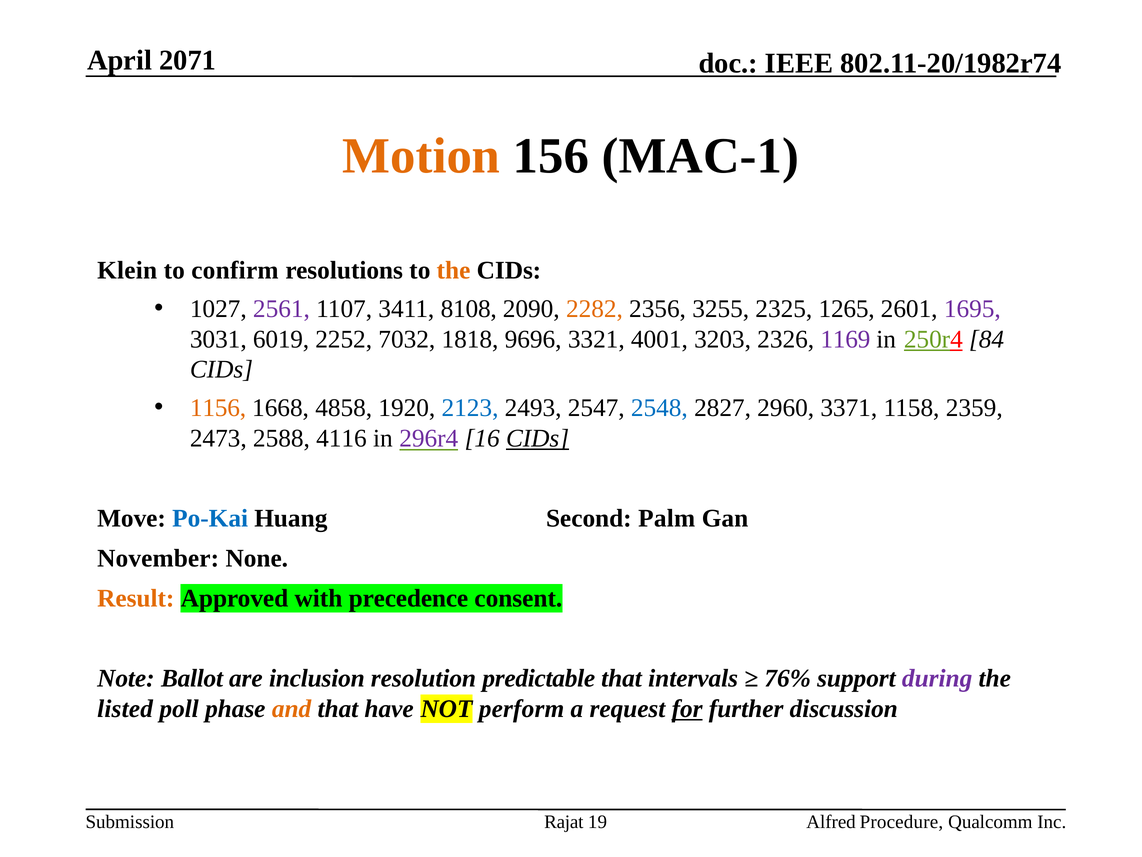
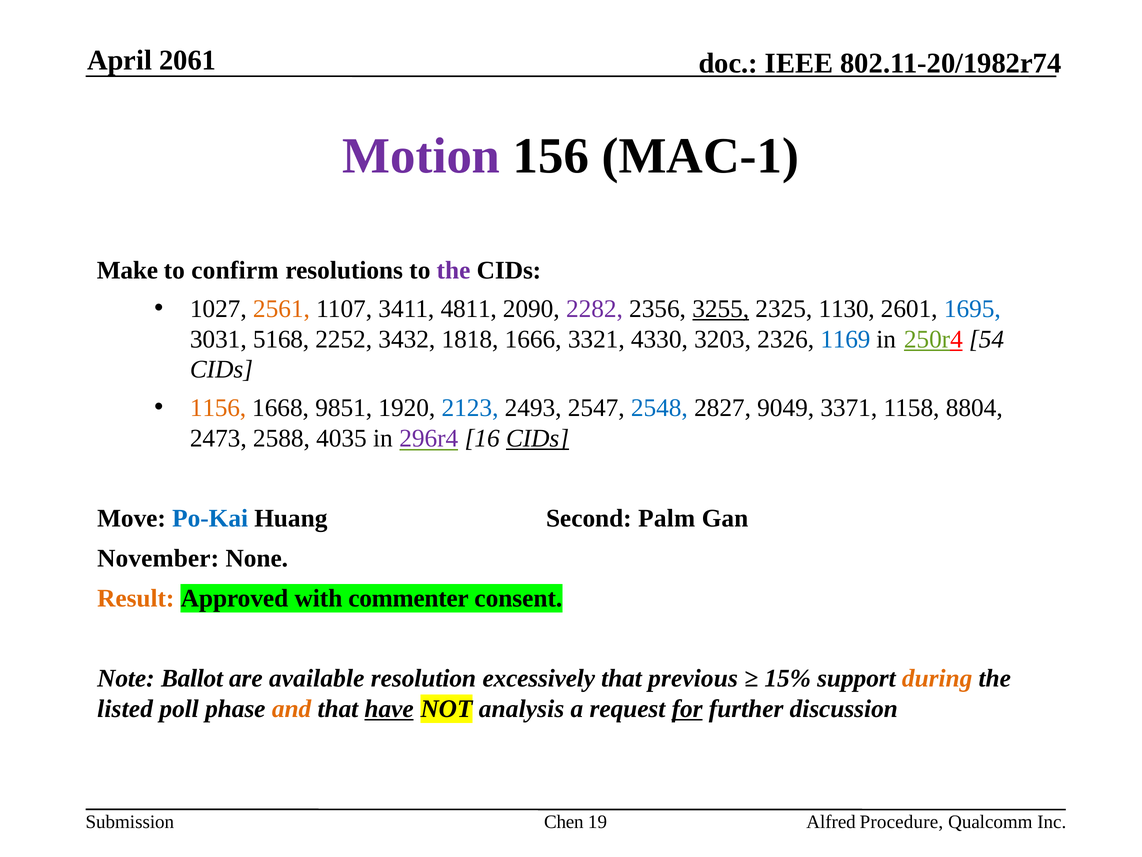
2071: 2071 -> 2061
Motion colour: orange -> purple
Klein: Klein -> Make
the at (453, 270) colour: orange -> purple
2561 colour: purple -> orange
8108: 8108 -> 4811
2282 colour: orange -> purple
3255 underline: none -> present
1265: 1265 -> 1130
1695 colour: purple -> blue
6019: 6019 -> 5168
7032: 7032 -> 3432
9696: 9696 -> 1666
4001: 4001 -> 4330
1169 colour: purple -> blue
84: 84 -> 54
4858: 4858 -> 9851
2960: 2960 -> 9049
2359: 2359 -> 8804
4116: 4116 -> 4035
precedence: precedence -> commenter
inclusion: inclusion -> available
predictable: predictable -> excessively
intervals: intervals -> previous
76%: 76% -> 15%
during colour: purple -> orange
have underline: none -> present
perform: perform -> analysis
Rajat: Rajat -> Chen
